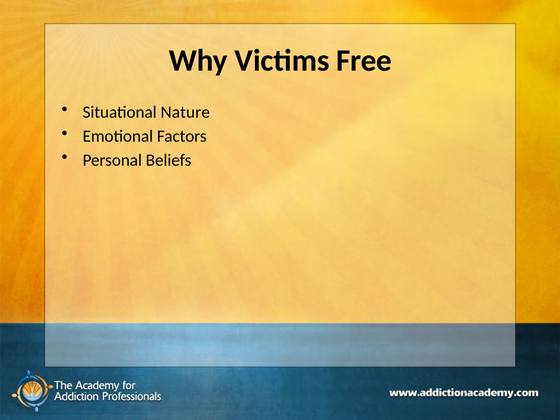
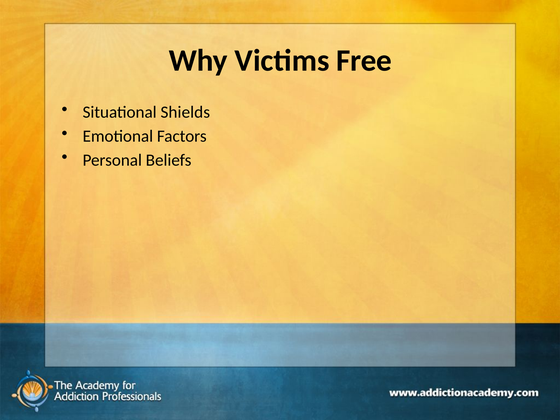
Nature: Nature -> Shields
